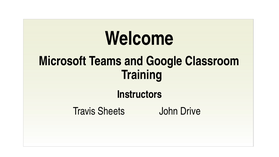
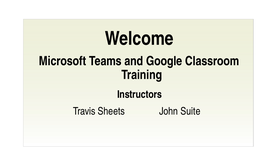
Drive: Drive -> Suite
